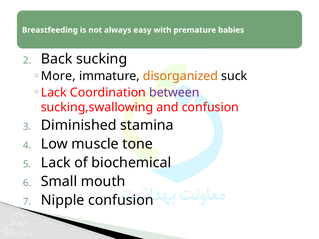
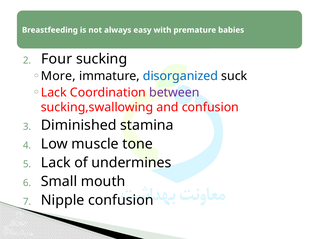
Back: Back -> Four
disorganized colour: orange -> blue
biochemical: biochemical -> undermines
